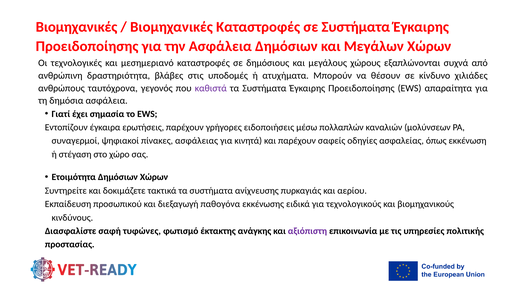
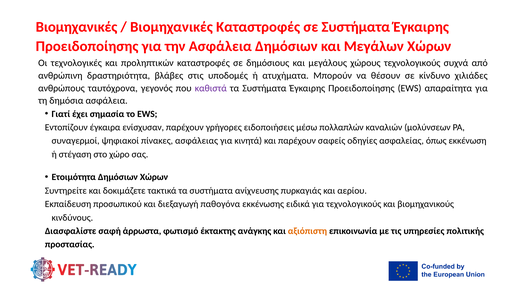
μεσημεριανό: μεσημεριανό -> προληπτικών
χώρους εξαπλώνονται: εξαπλώνονται -> τεχνολογικούς
ερωτήσεις: ερωτήσεις -> ενίσχυσαν
τυφώνες: τυφώνες -> άρρωστα
αξιόπιστη colour: purple -> orange
